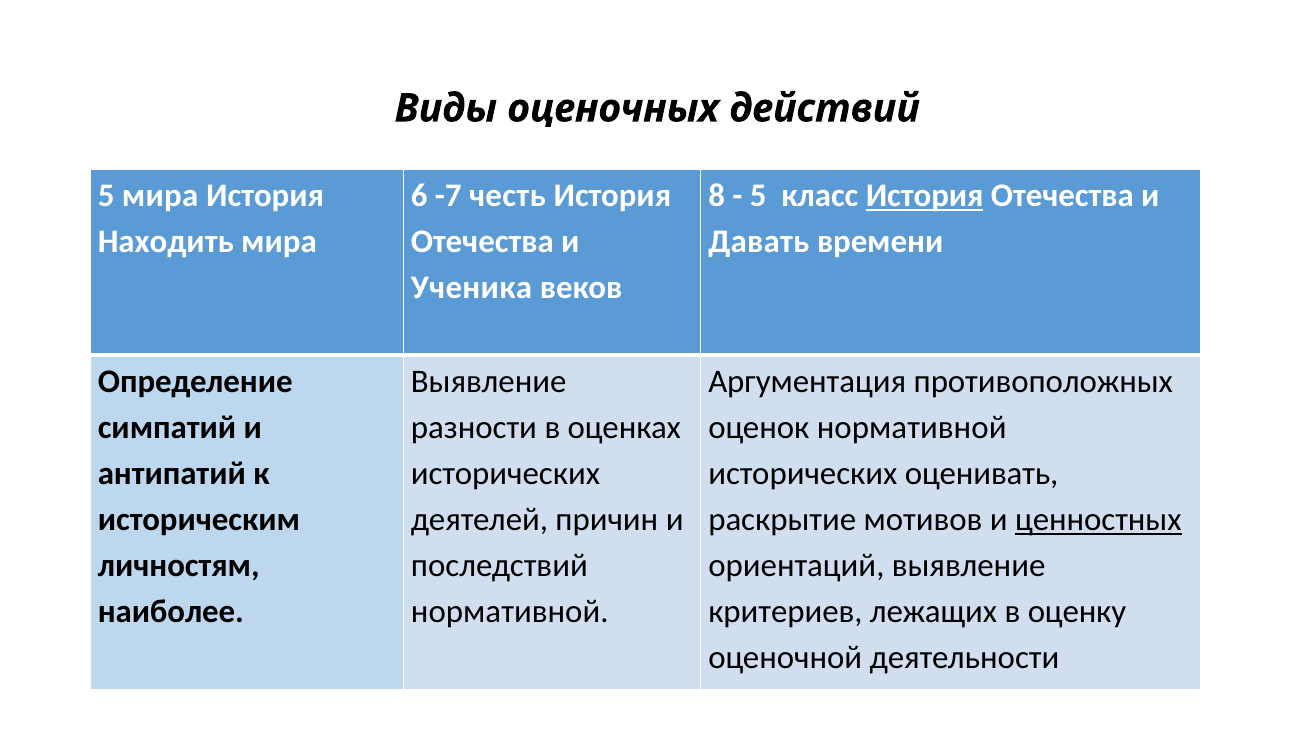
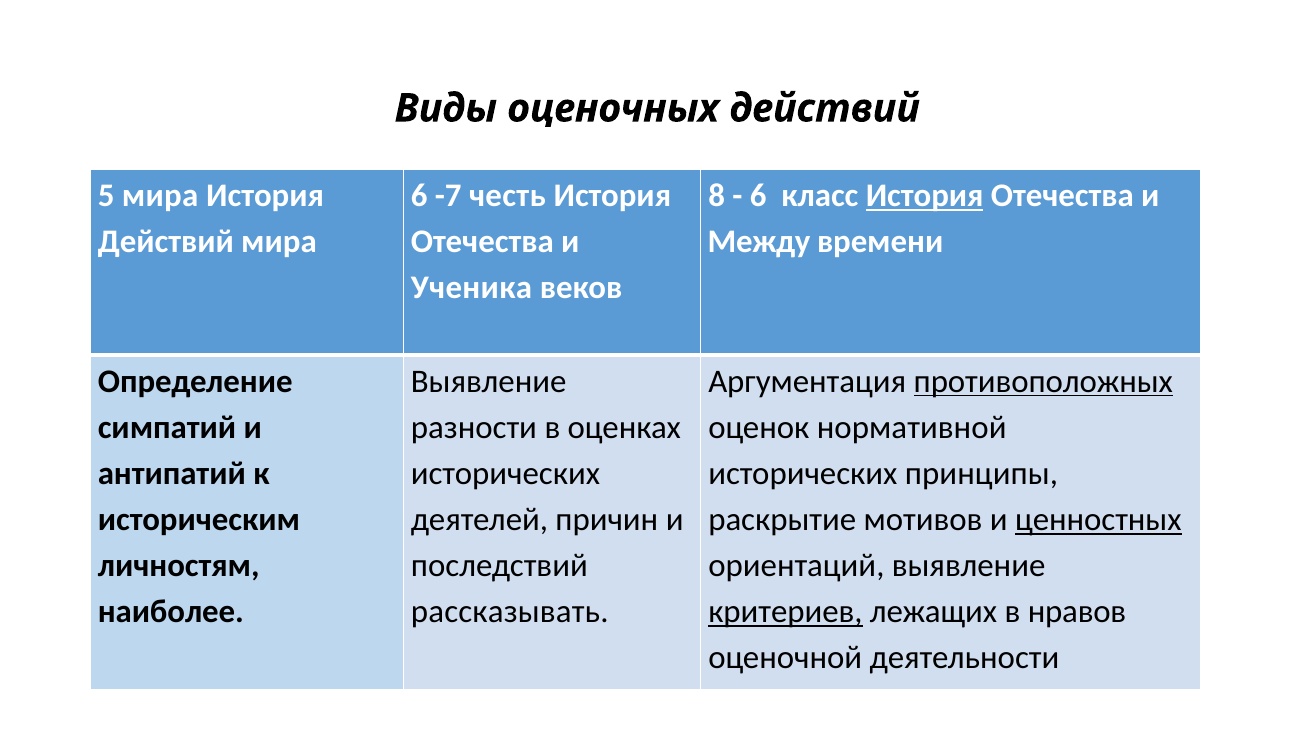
5 at (758, 196): 5 -> 6
Находить at (166, 242): Находить -> Действий
Давать: Давать -> Между
противоположных underline: none -> present
оценивать: оценивать -> принципы
нормативной at (510, 612): нормативной -> рассказывать
критериев underline: none -> present
оценку: оценку -> нравов
